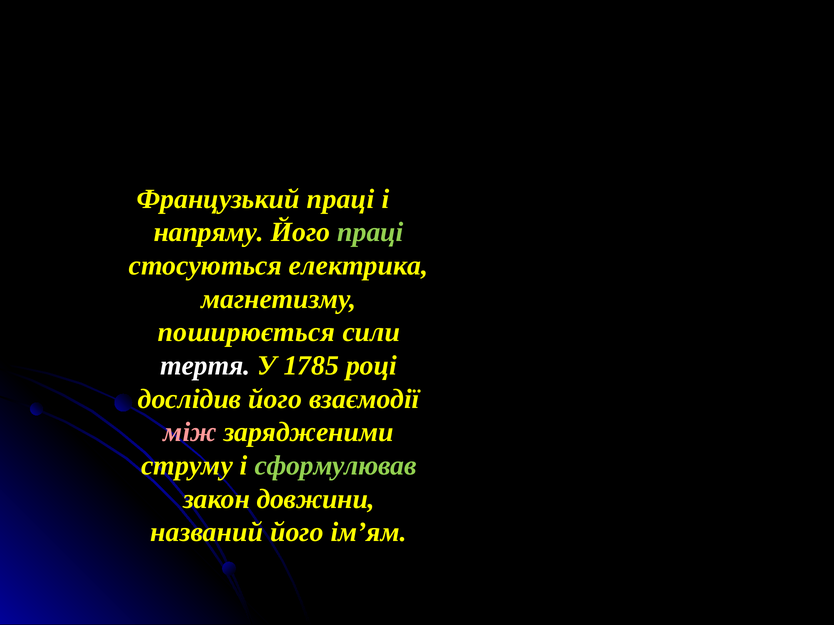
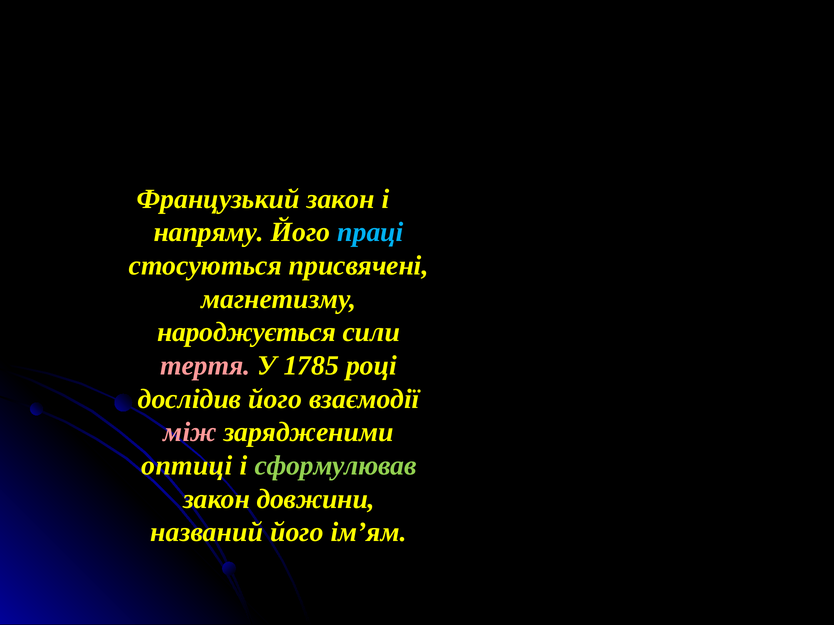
Французький праці: праці -> закон
праці at (370, 232) colour: light green -> light blue
електрика: електрика -> присвячені
поширюється: поширюється -> народжується
тертя colour: white -> pink
струму: струму -> оптиці
